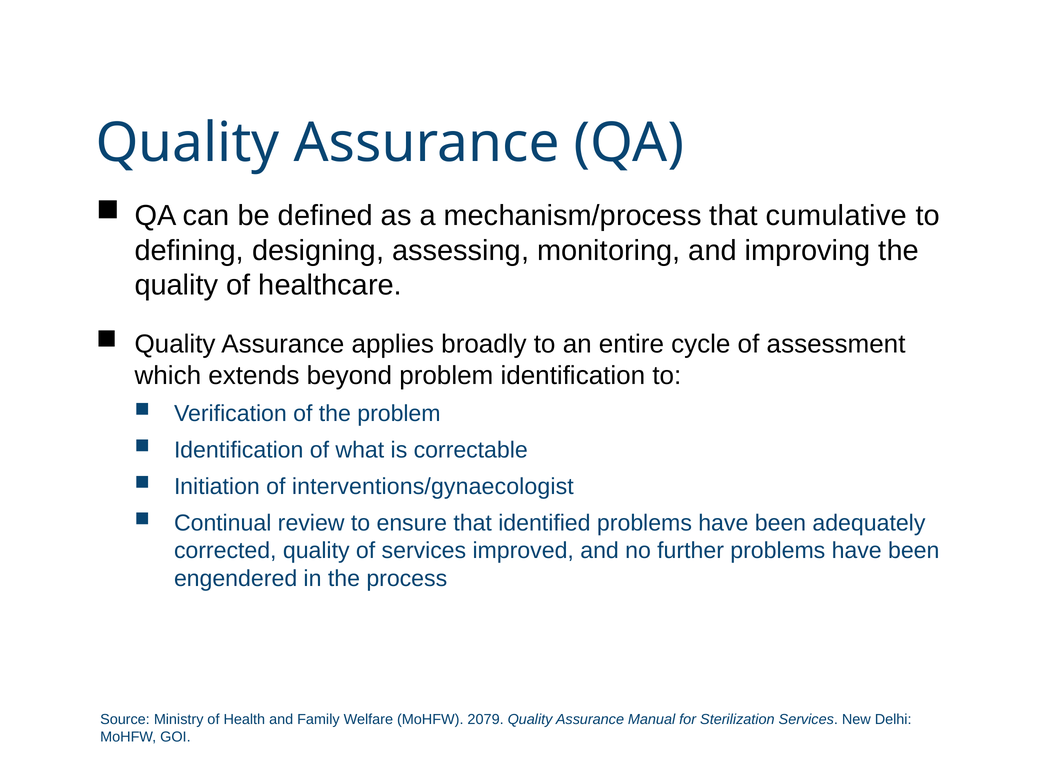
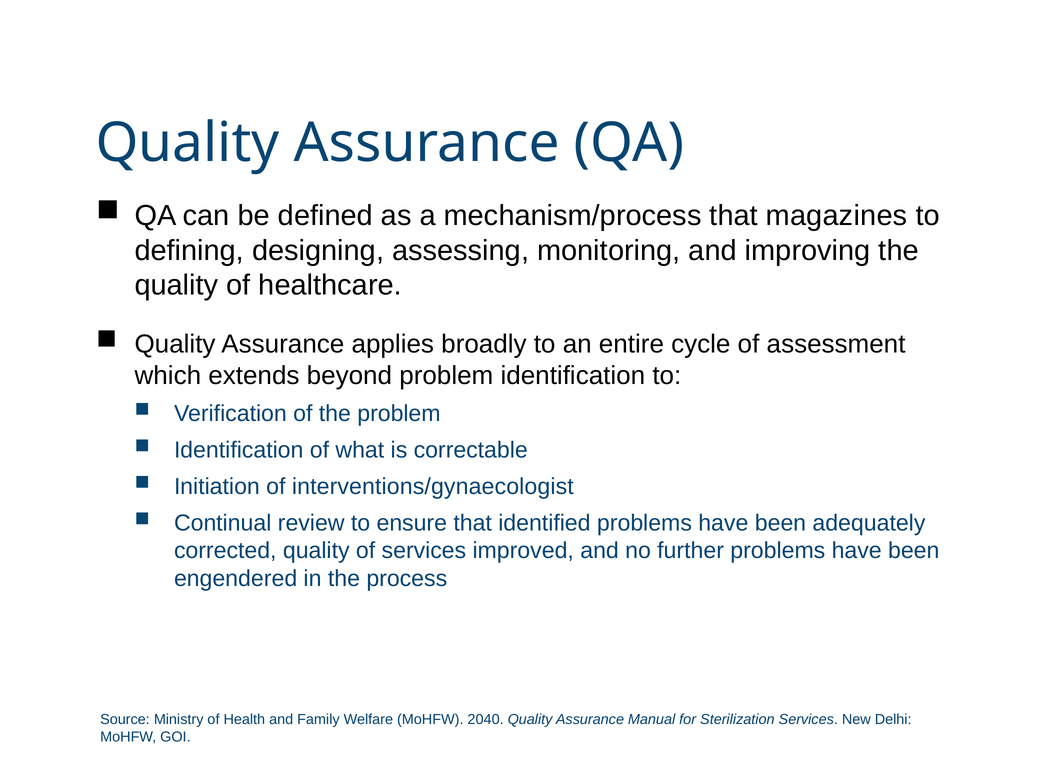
cumulative: cumulative -> magazines
2079: 2079 -> 2040
